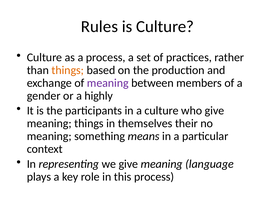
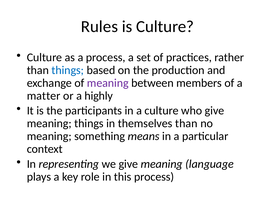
things at (68, 70) colour: orange -> blue
gender: gender -> matter
themselves their: their -> than
